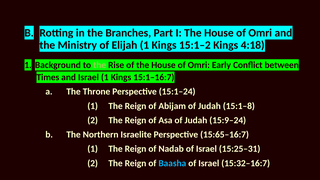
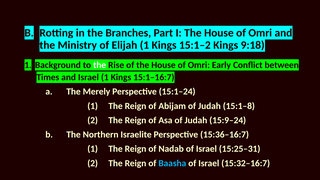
4:18: 4:18 -> 9:18
the at (100, 65) colour: light green -> white
Throne: Throne -> Merely
15:65–16:7: 15:65–16:7 -> 15:36–16:7
